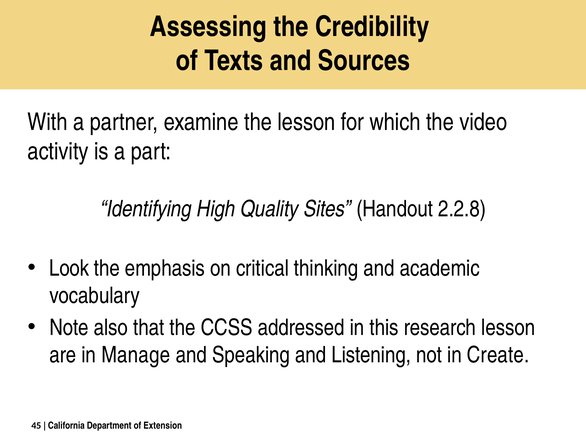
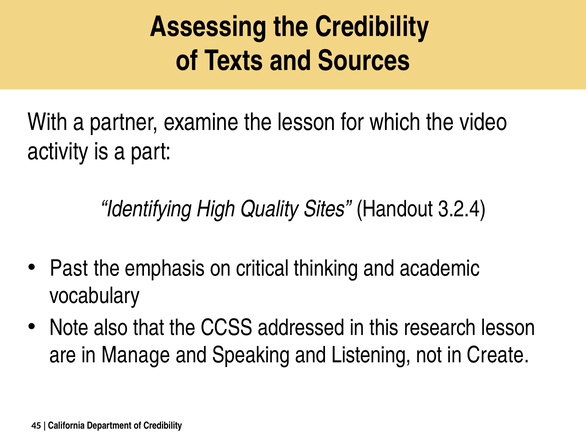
2.2.8: 2.2.8 -> 3.2.4
Look: Look -> Past
of Extension: Extension -> Credibility
